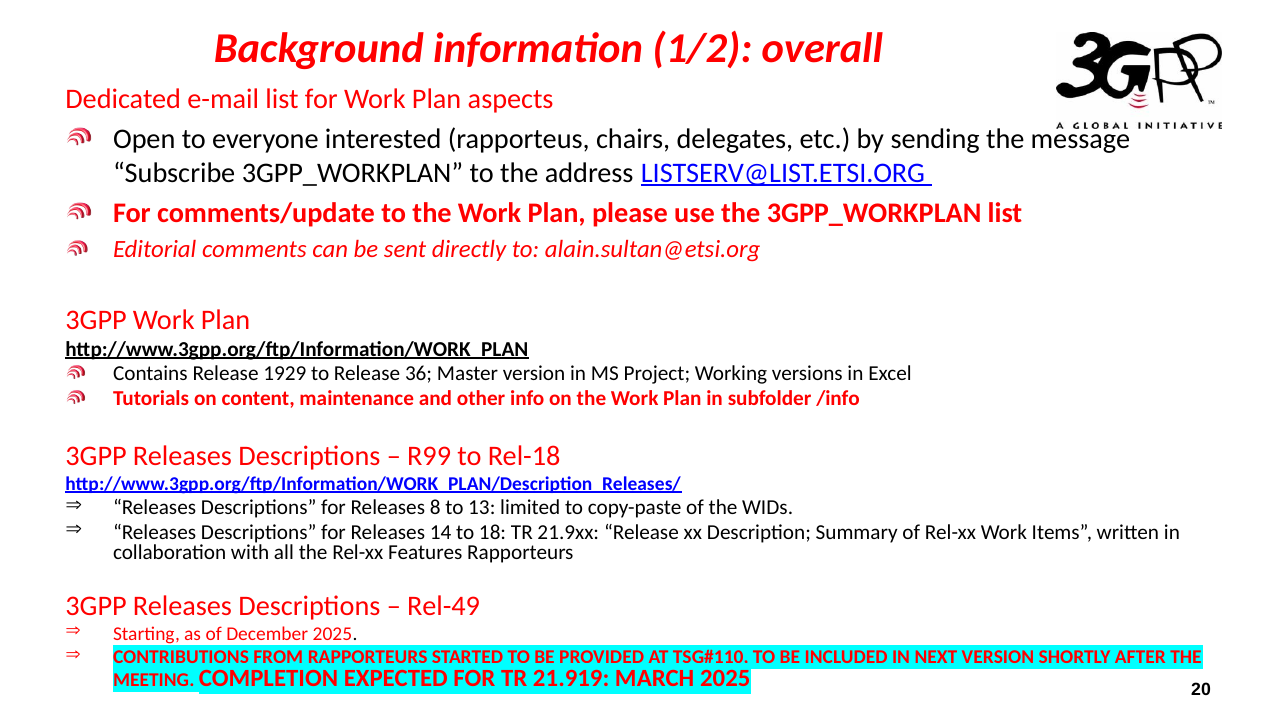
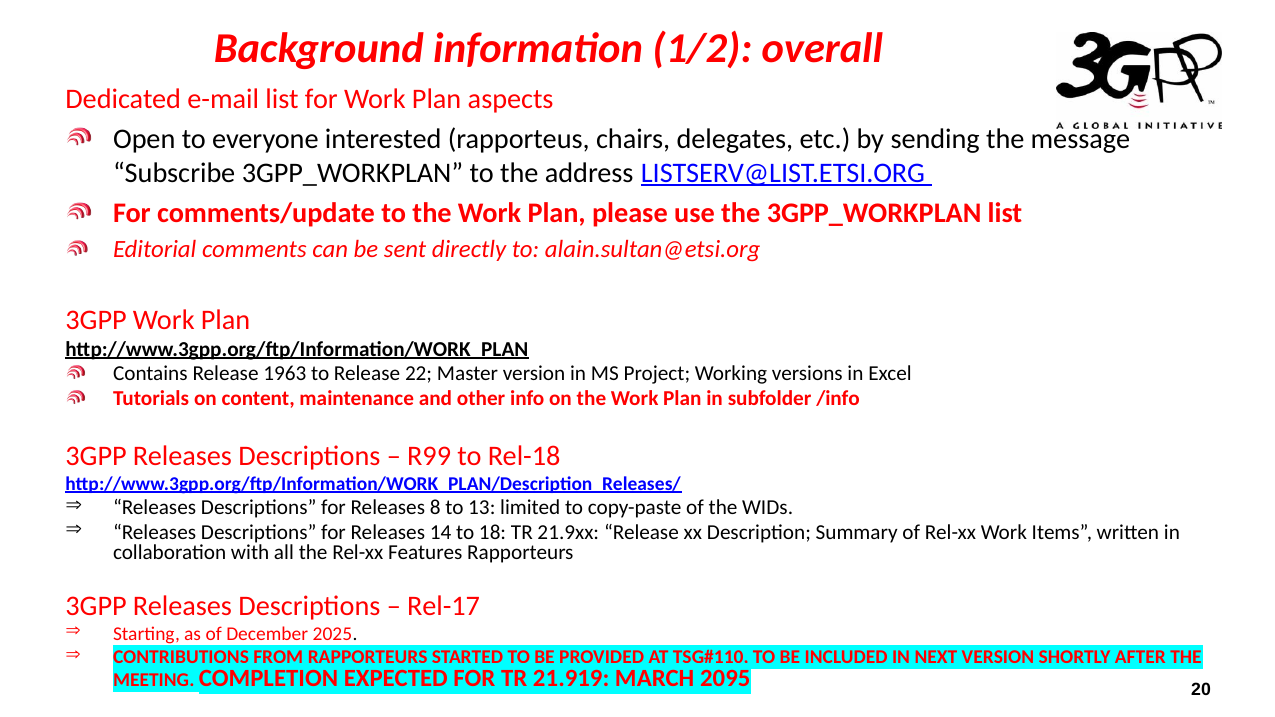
1929: 1929 -> 1963
36: 36 -> 22
Rel-49: Rel-49 -> Rel-17
MARCH 2025: 2025 -> 2095
